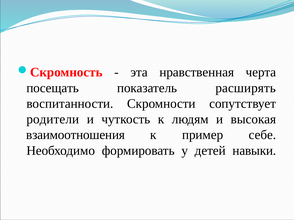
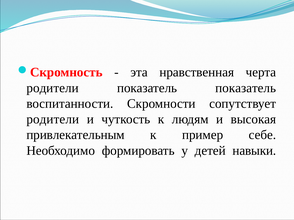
посещать at (53, 88): посещать -> родители
показатель расширять: расширять -> показатель
взаимоотношения: взаимоотношения -> привлекательным
